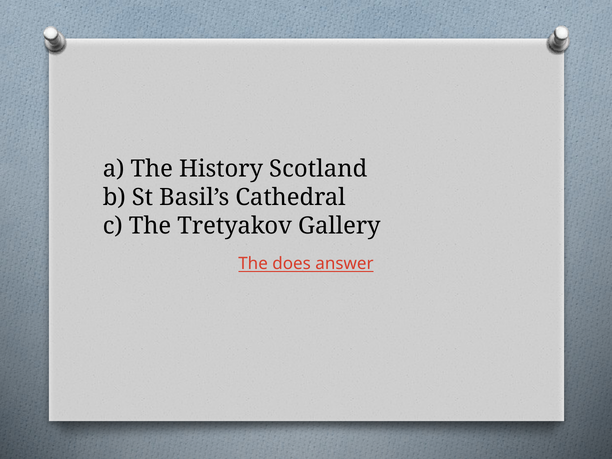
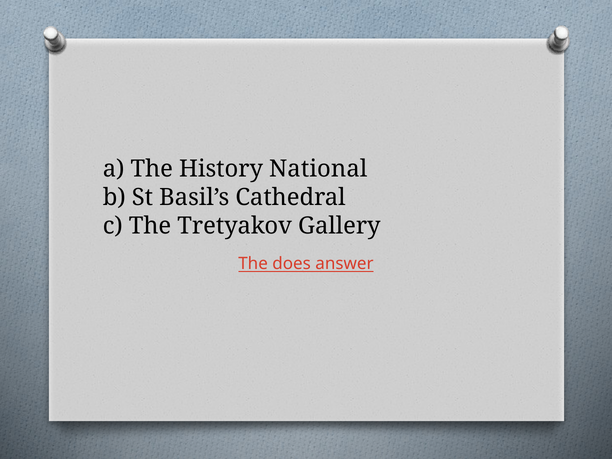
Scotland: Scotland -> National
